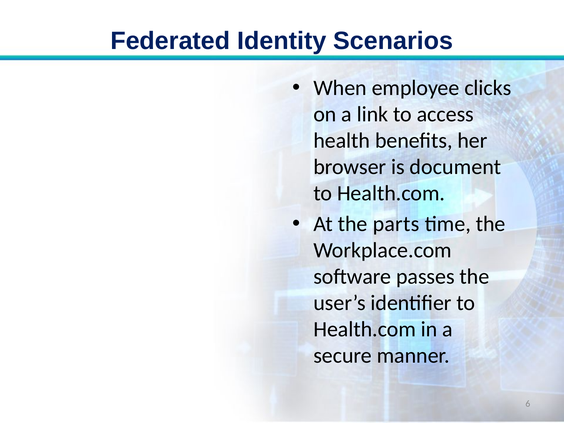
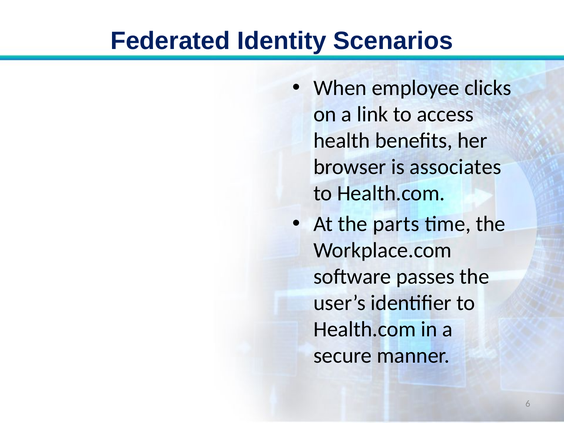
document: document -> associates
